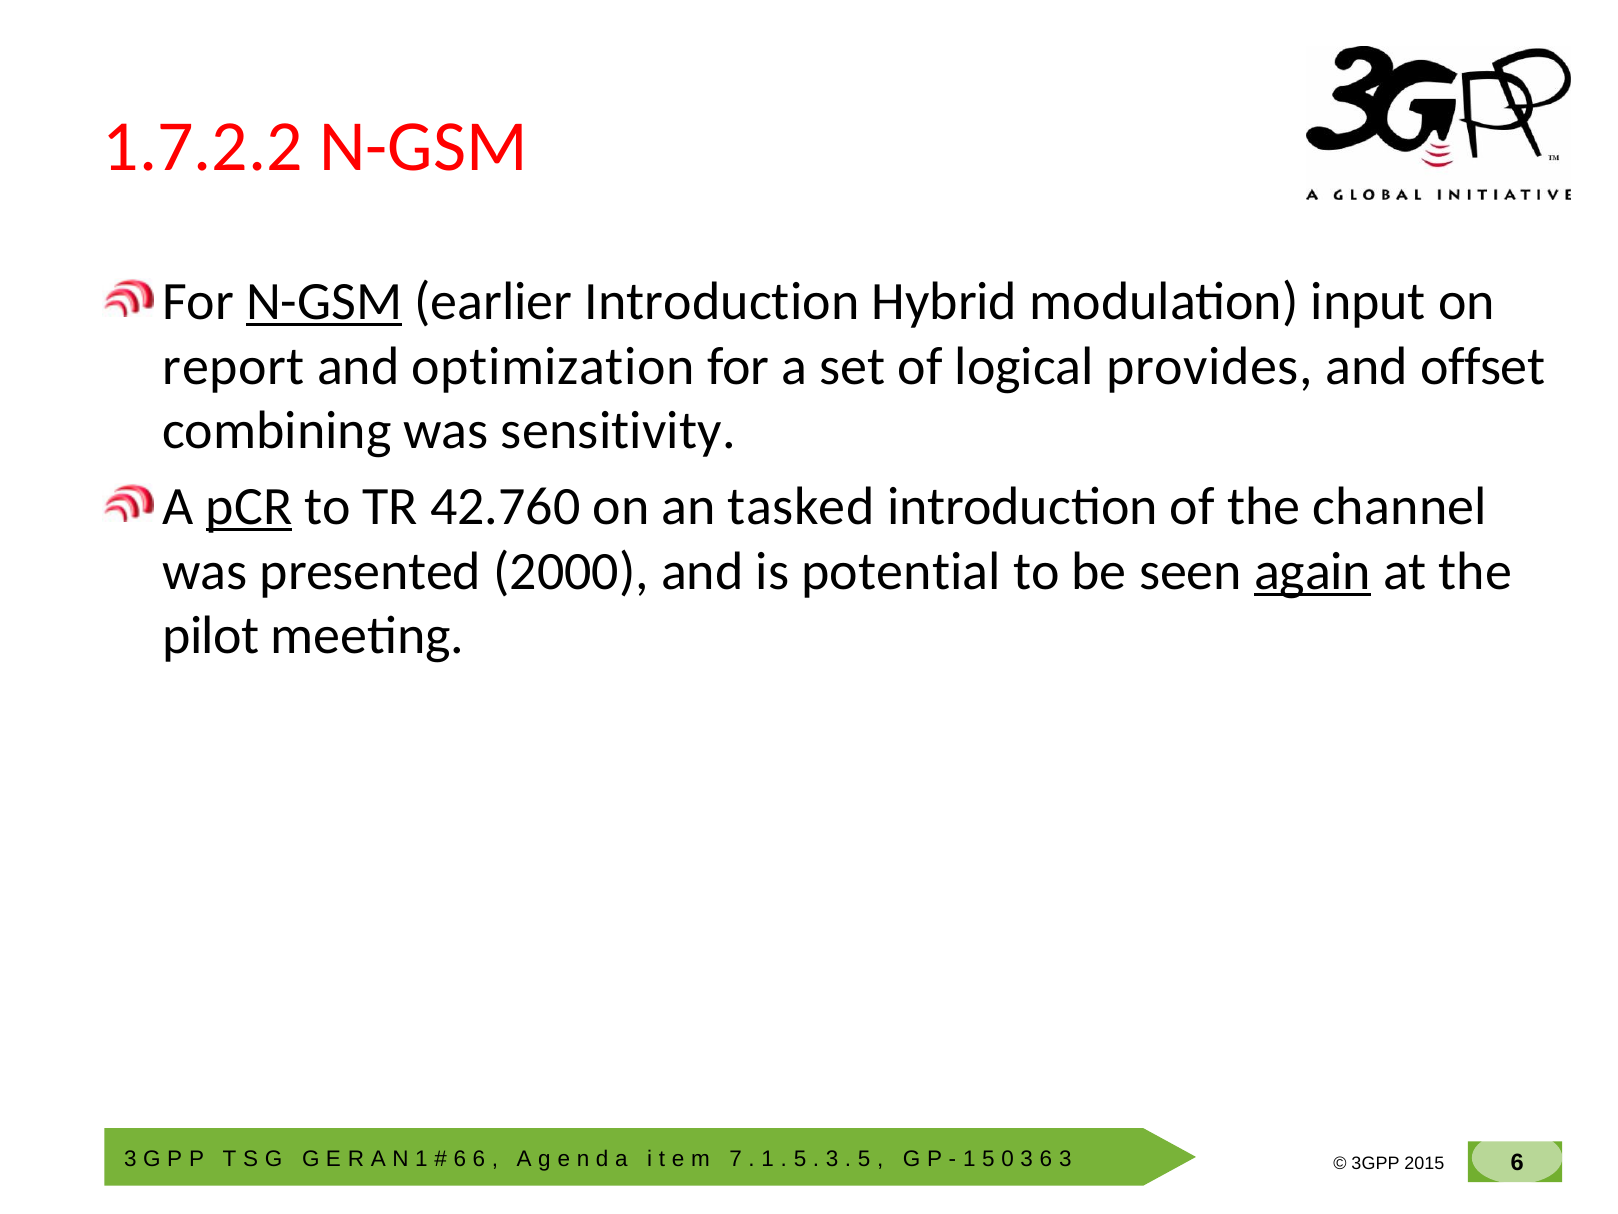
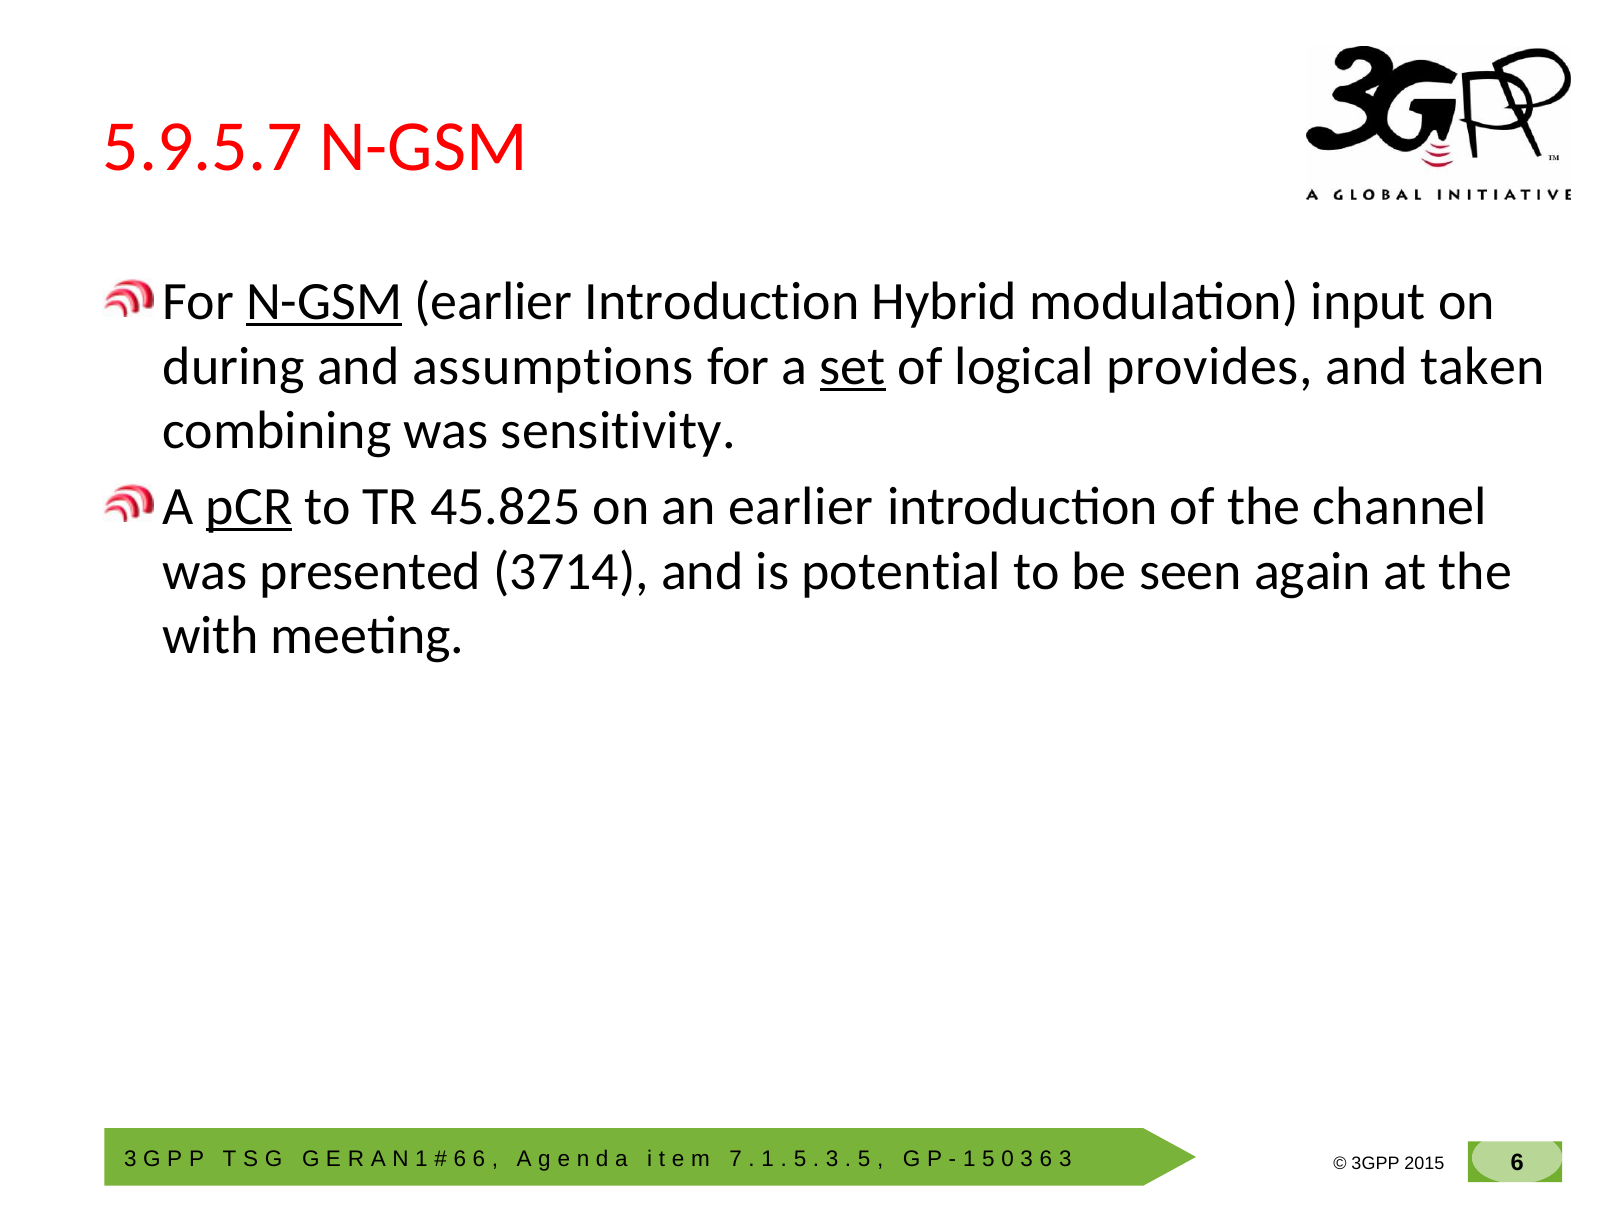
1.7.2.2: 1.7.2.2 -> 5.9.5.7
report: report -> during
optimization: optimization -> assumptions
set underline: none -> present
offset: offset -> taken
42.760: 42.760 -> 45.825
an tasked: tasked -> earlier
2000: 2000 -> 3714
again underline: present -> none
pilot: pilot -> with
